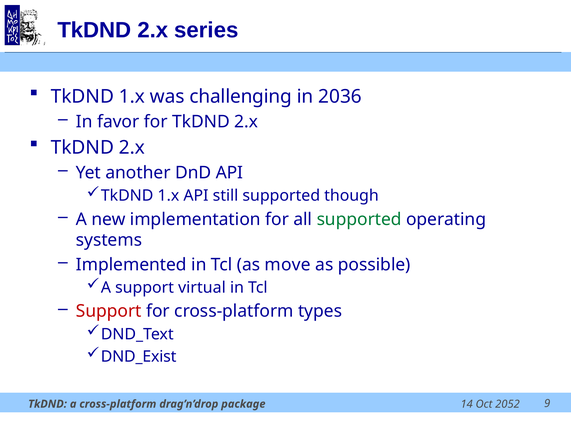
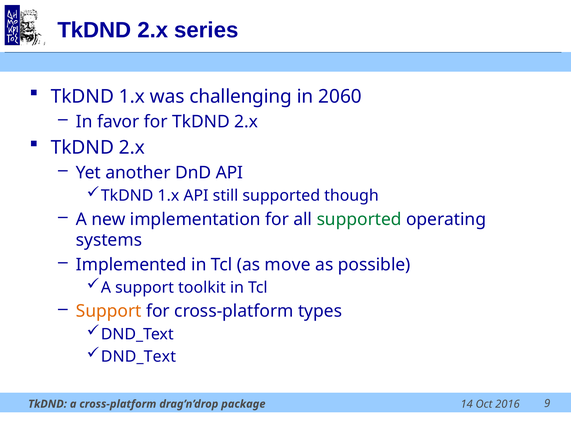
2036: 2036 -> 2060
virtual: virtual -> toolkit
Support at (109, 311) colour: red -> orange
DND_Exist at (139, 357): DND_Exist -> DND_Text
2052: 2052 -> 2016
